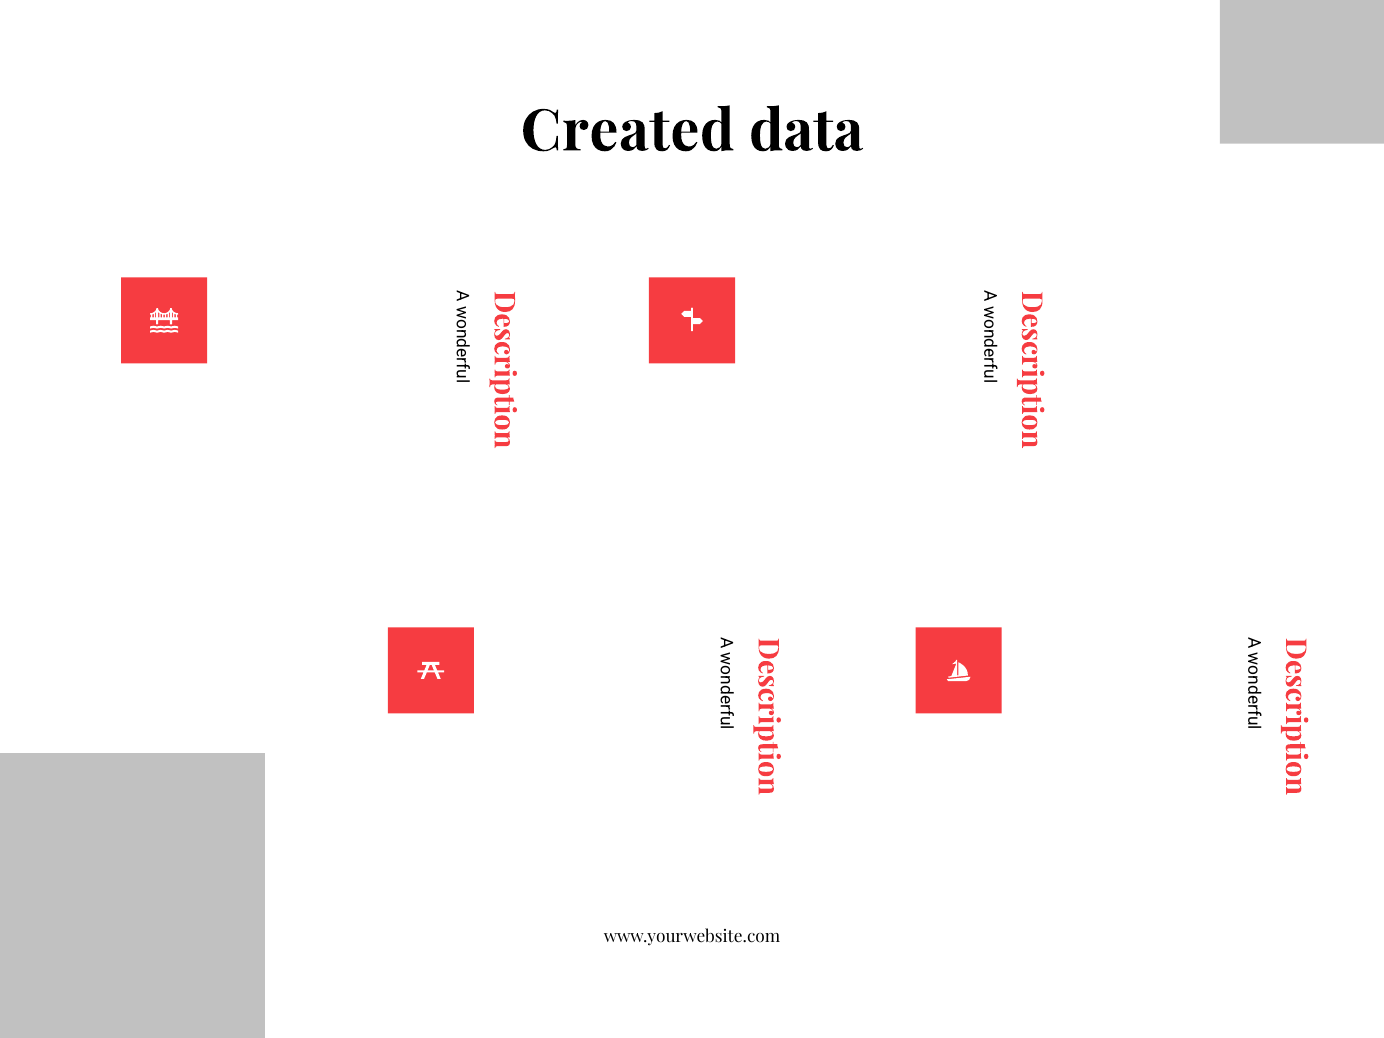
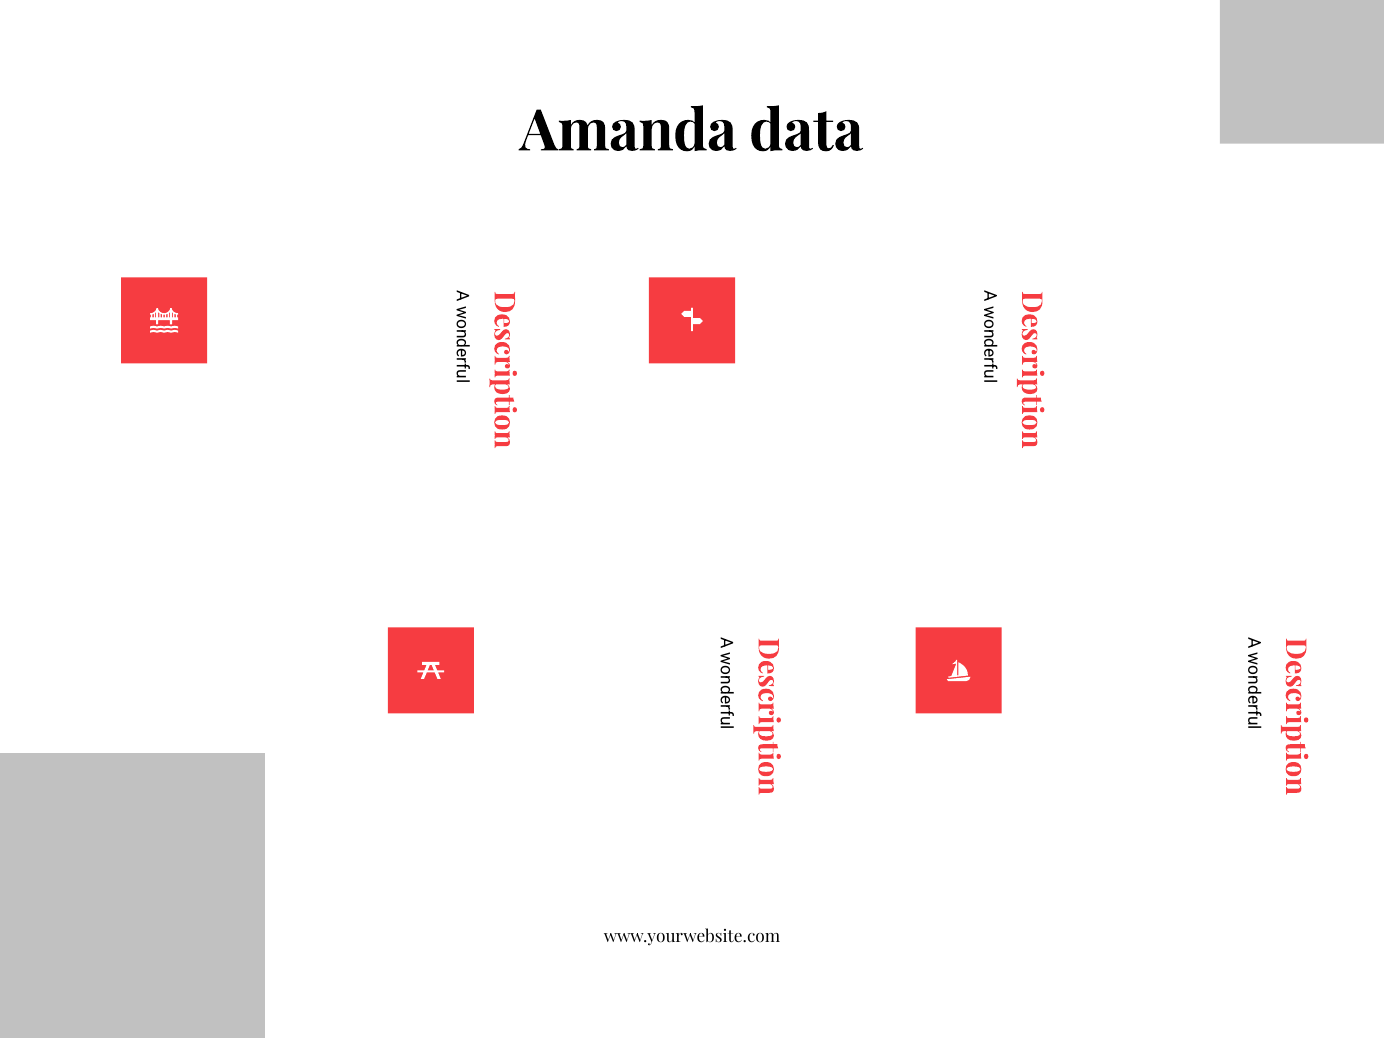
Created: Created -> Amanda
